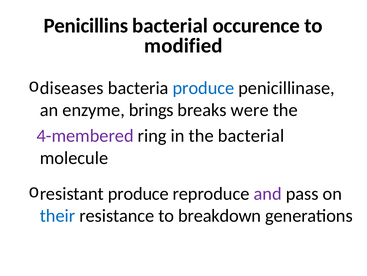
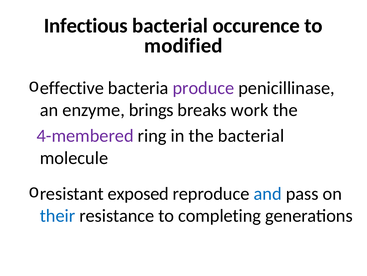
Penicillins: Penicillins -> Infectious
diseases: diseases -> effective
produce at (203, 88) colour: blue -> purple
were: were -> work
resistant produce: produce -> exposed
and colour: purple -> blue
breakdown: breakdown -> completing
